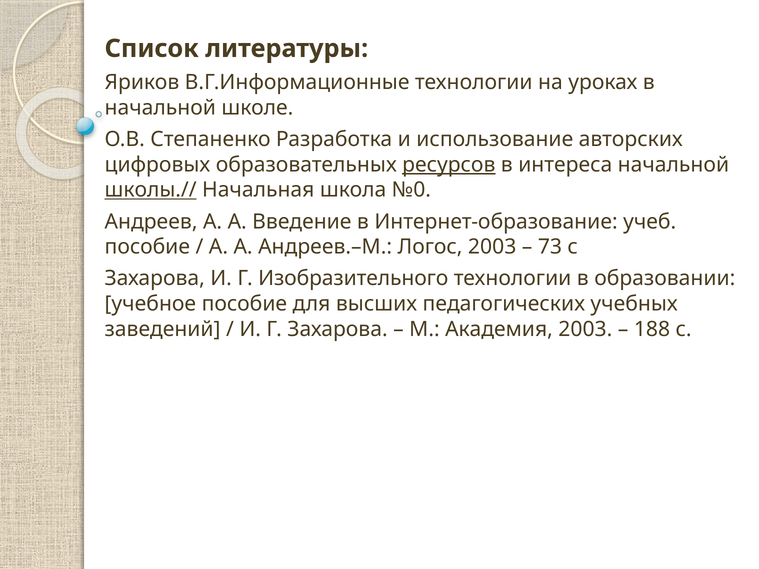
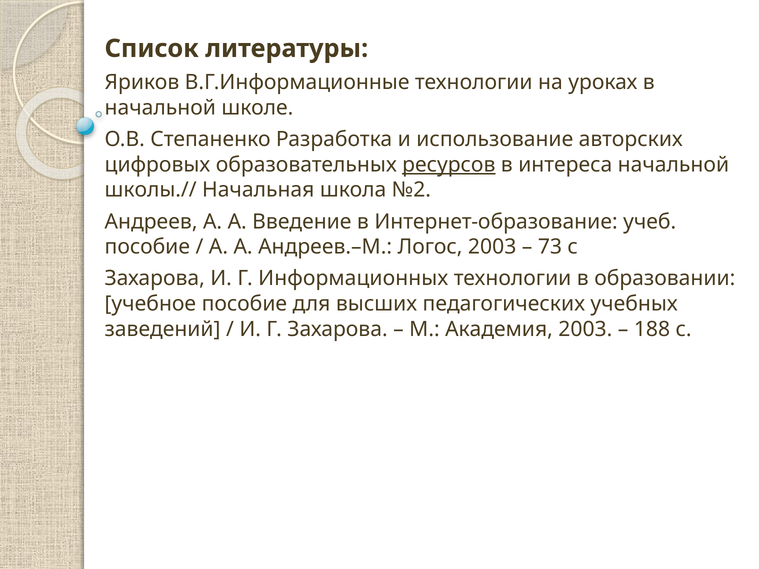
школы.// underline: present -> none
№0: №0 -> №2
Изобразительного: Изобразительного -> Информационных
